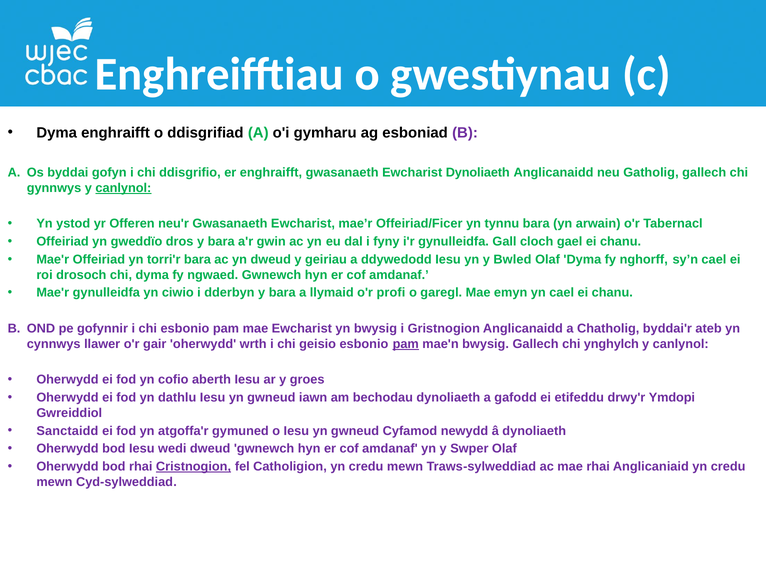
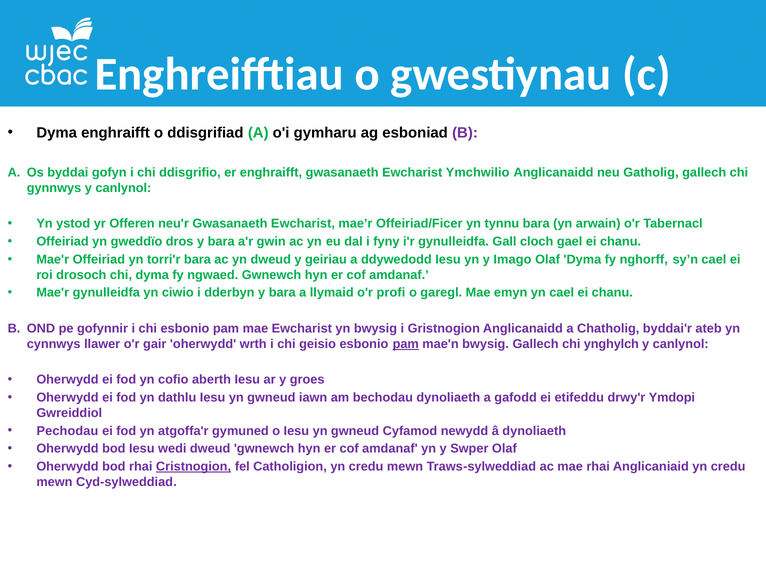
Ewcharist Dynoliaeth: Dynoliaeth -> Ymchwilio
canlynol at (123, 188) underline: present -> none
Bwled: Bwled -> Imago
Sanctaidd: Sanctaidd -> Pechodau
